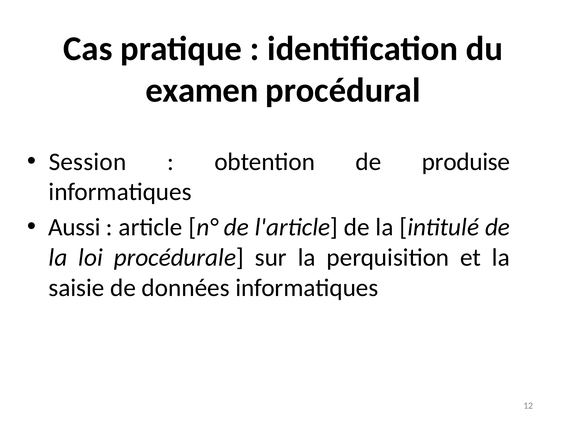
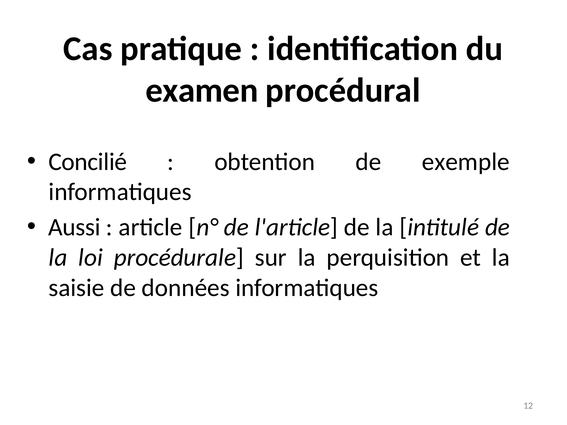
Session: Session -> Concilié
produise: produise -> exemple
